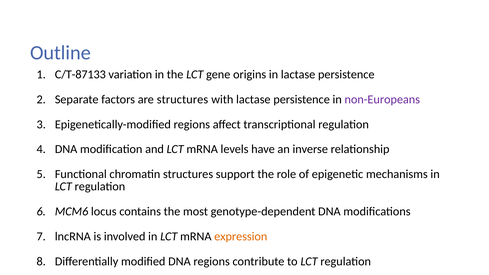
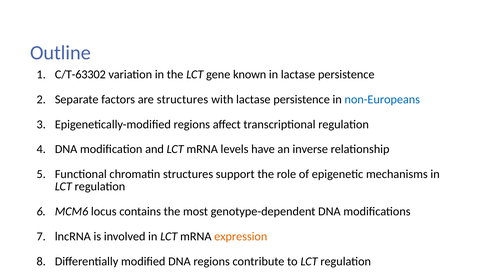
C/T-87133: C/T-87133 -> C/T-63302
origins: origins -> known
non-Europeans colour: purple -> blue
